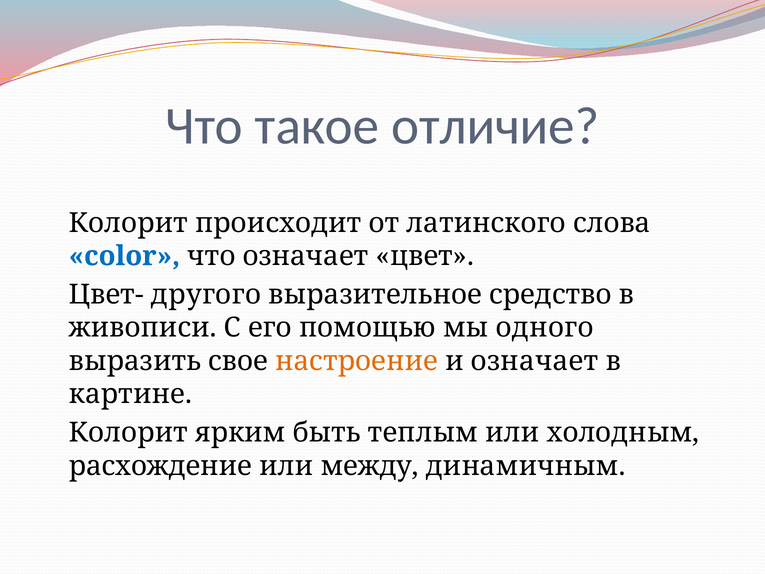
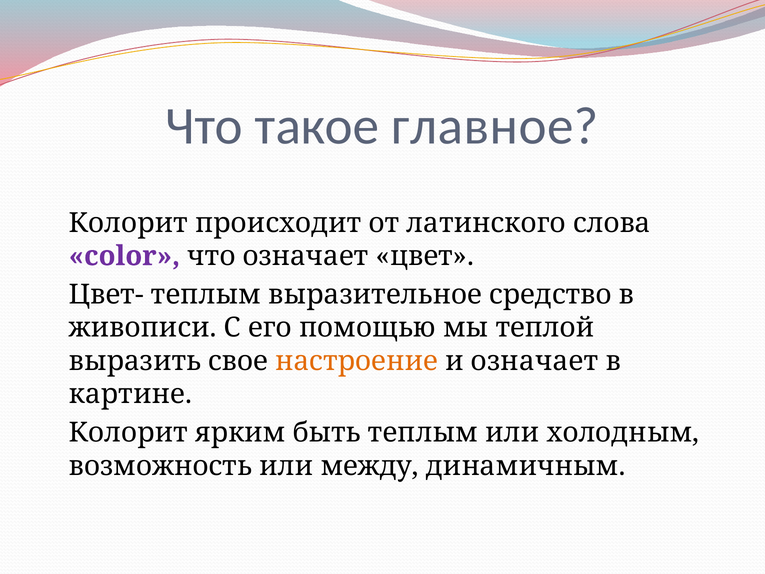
отличие: отличие -> главное
color colour: blue -> purple
Цвет- другого: другого -> теплым
одного: одного -> теплой
расхождение: расхождение -> возможность
